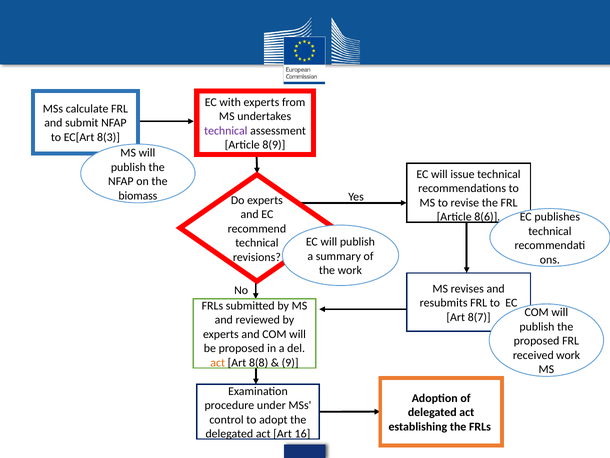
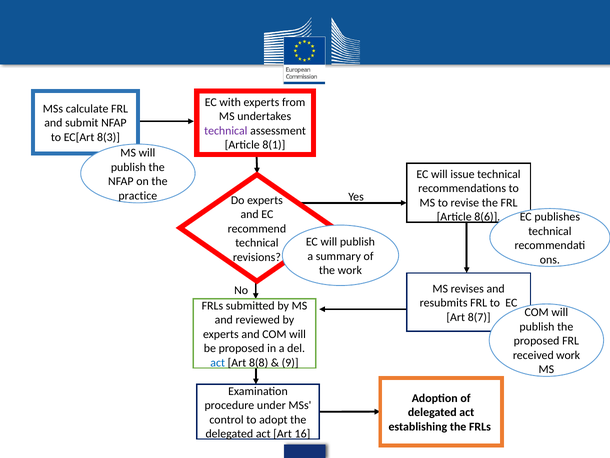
8(9: 8(9 -> 8(1
biomass: biomass -> practice
act at (218, 362) colour: orange -> blue
